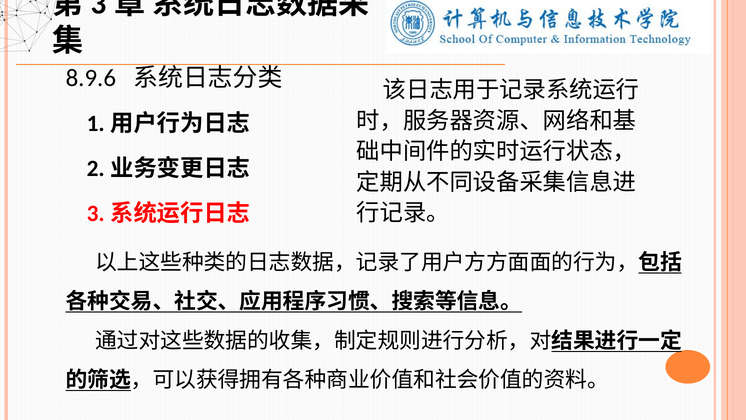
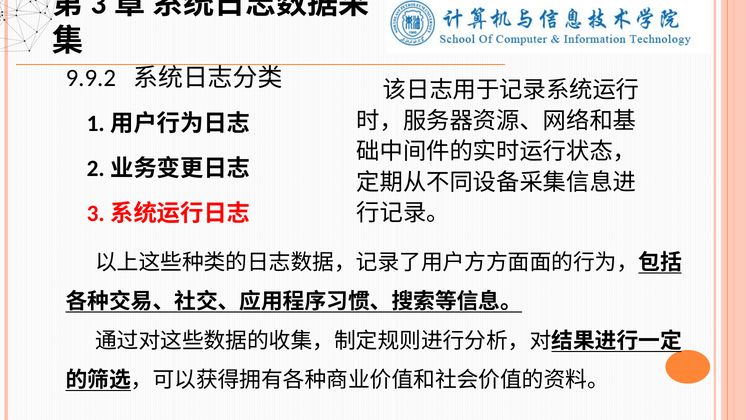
8.9.6: 8.9.6 -> 9.9.2
